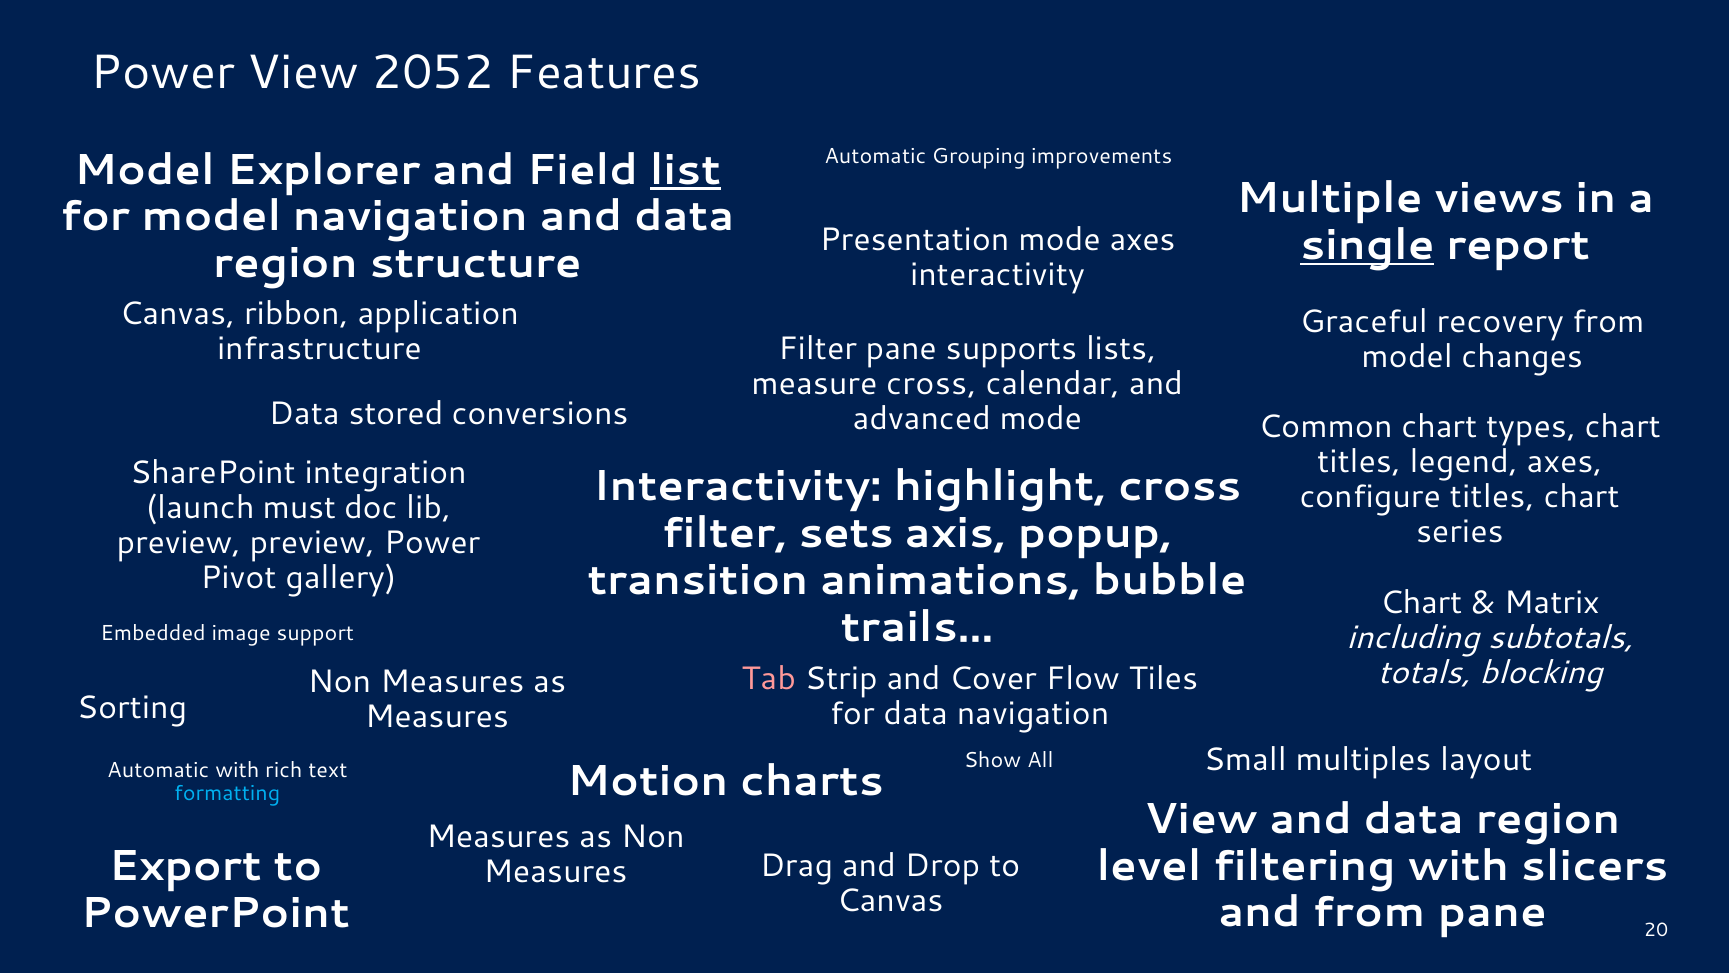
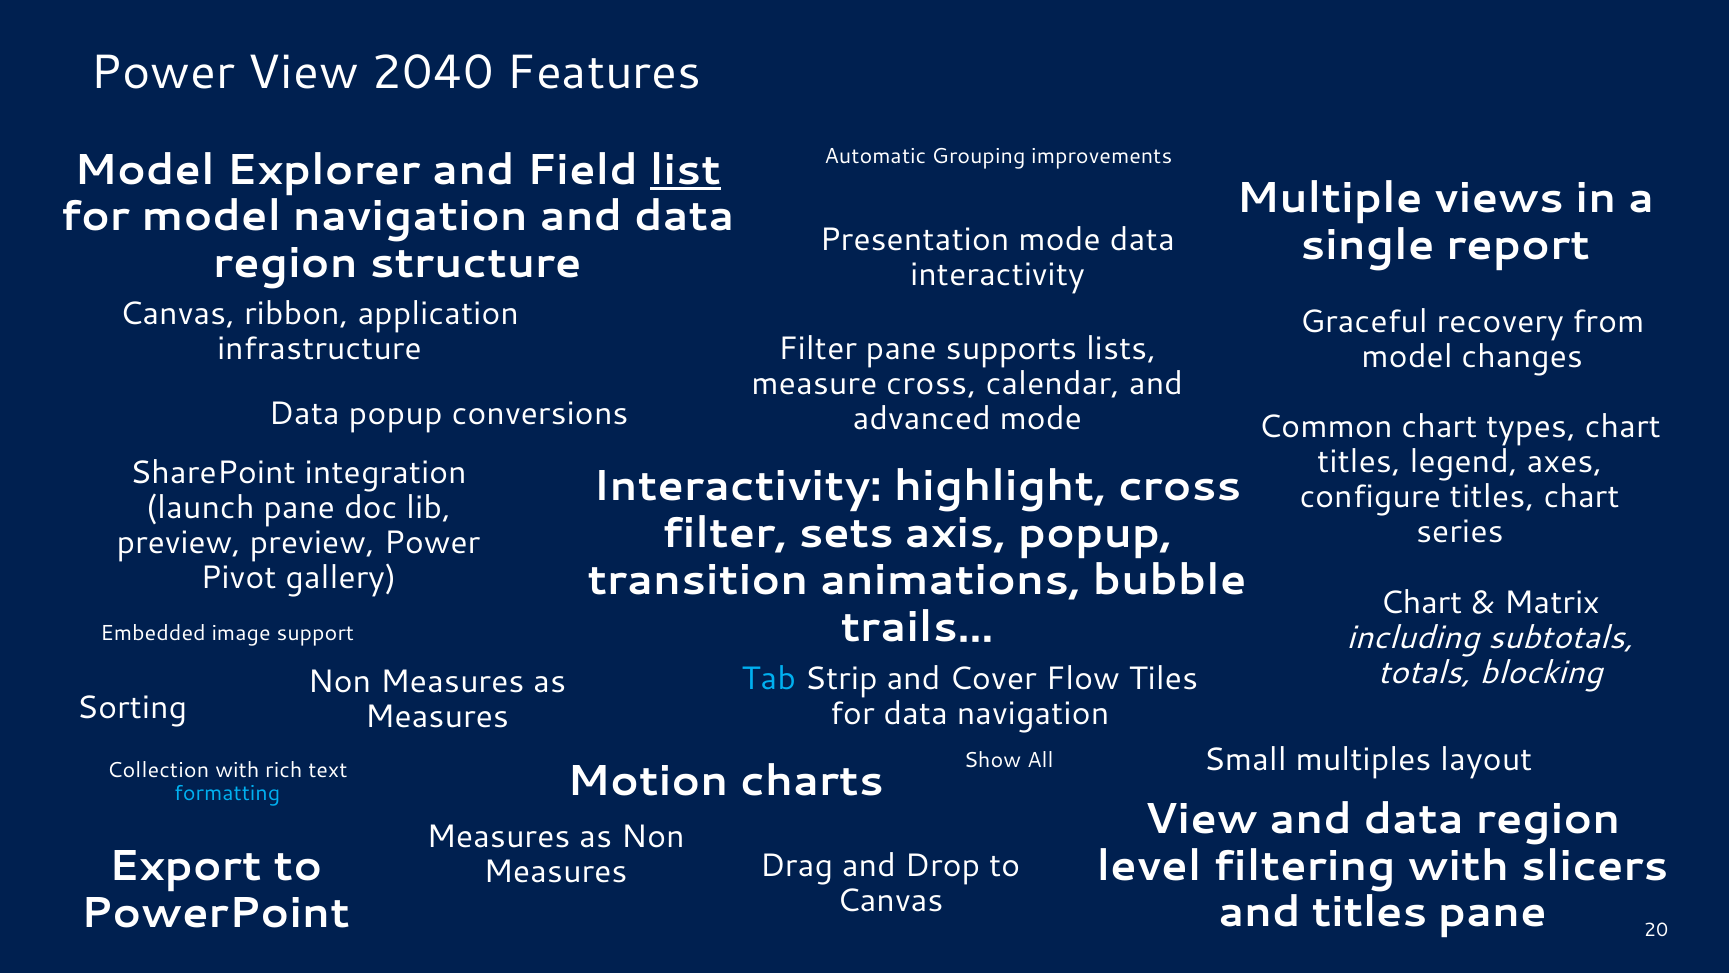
2052: 2052 -> 2040
mode axes: axes -> data
single underline: present -> none
Data stored: stored -> popup
launch must: must -> pane
Tab colour: pink -> light blue
Automatic at (158, 770): Automatic -> Collection
and from: from -> titles
